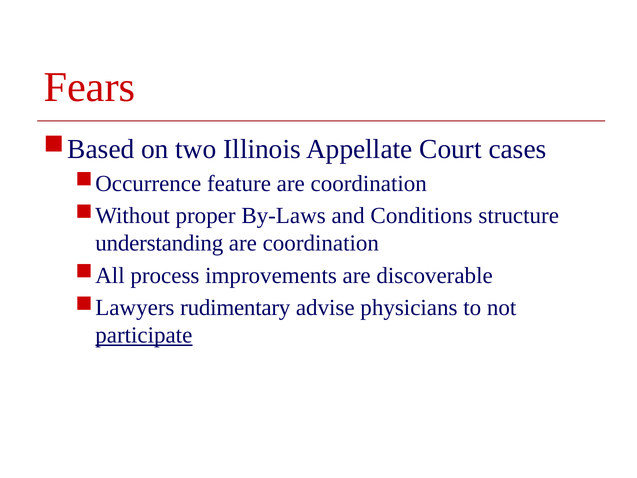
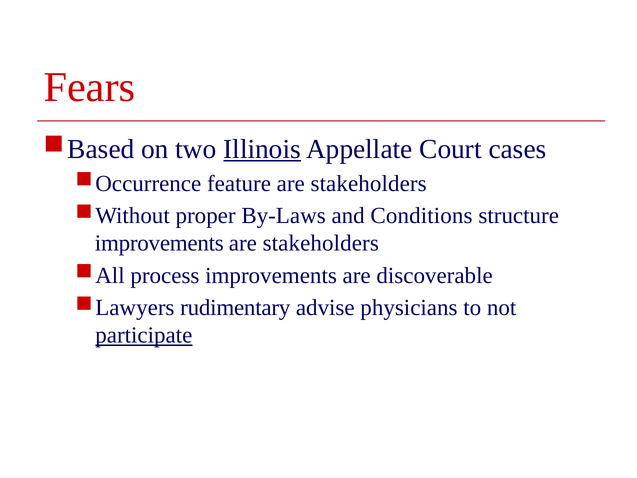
Illinois at (262, 149) underline: none -> present
coordination at (369, 184): coordination -> stakeholders
understanding at (159, 243): understanding -> improvements
coordination at (321, 243): coordination -> stakeholders
